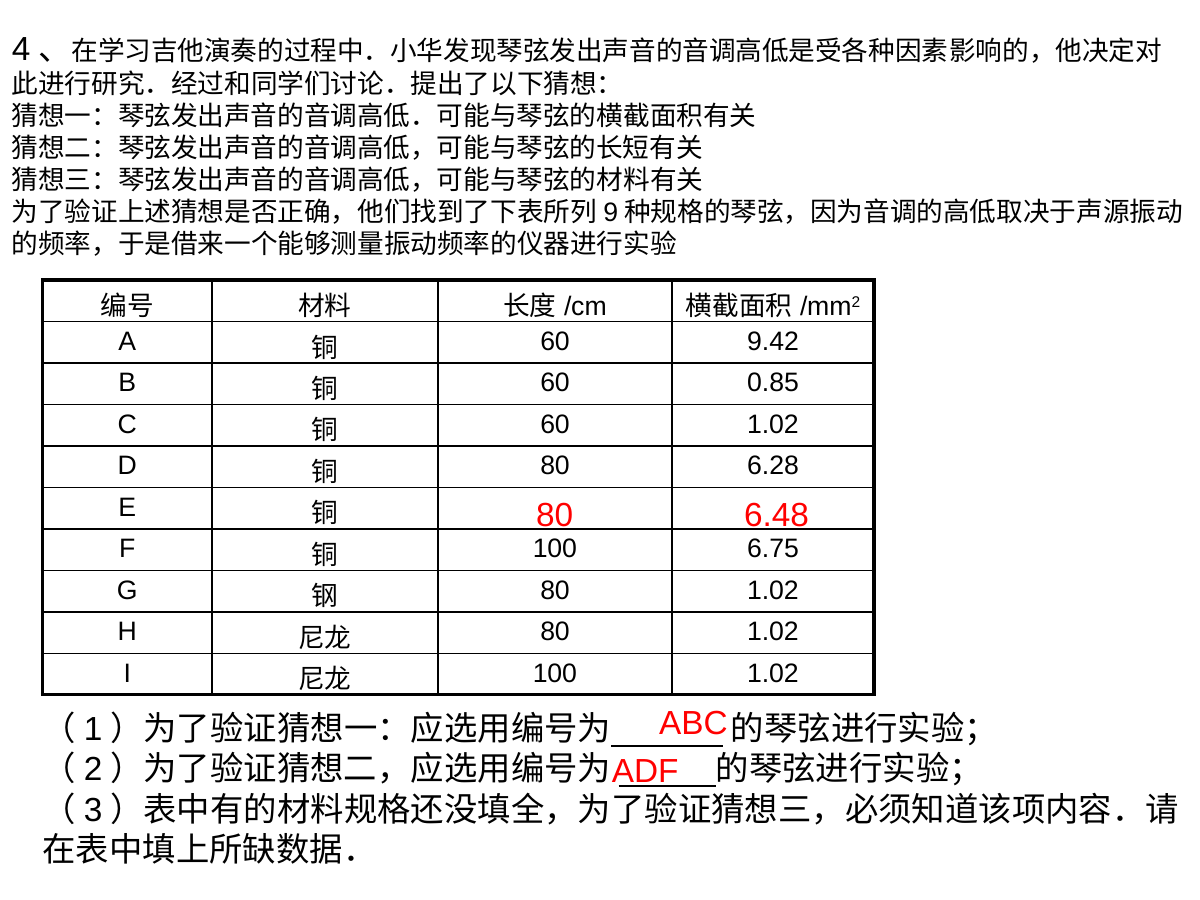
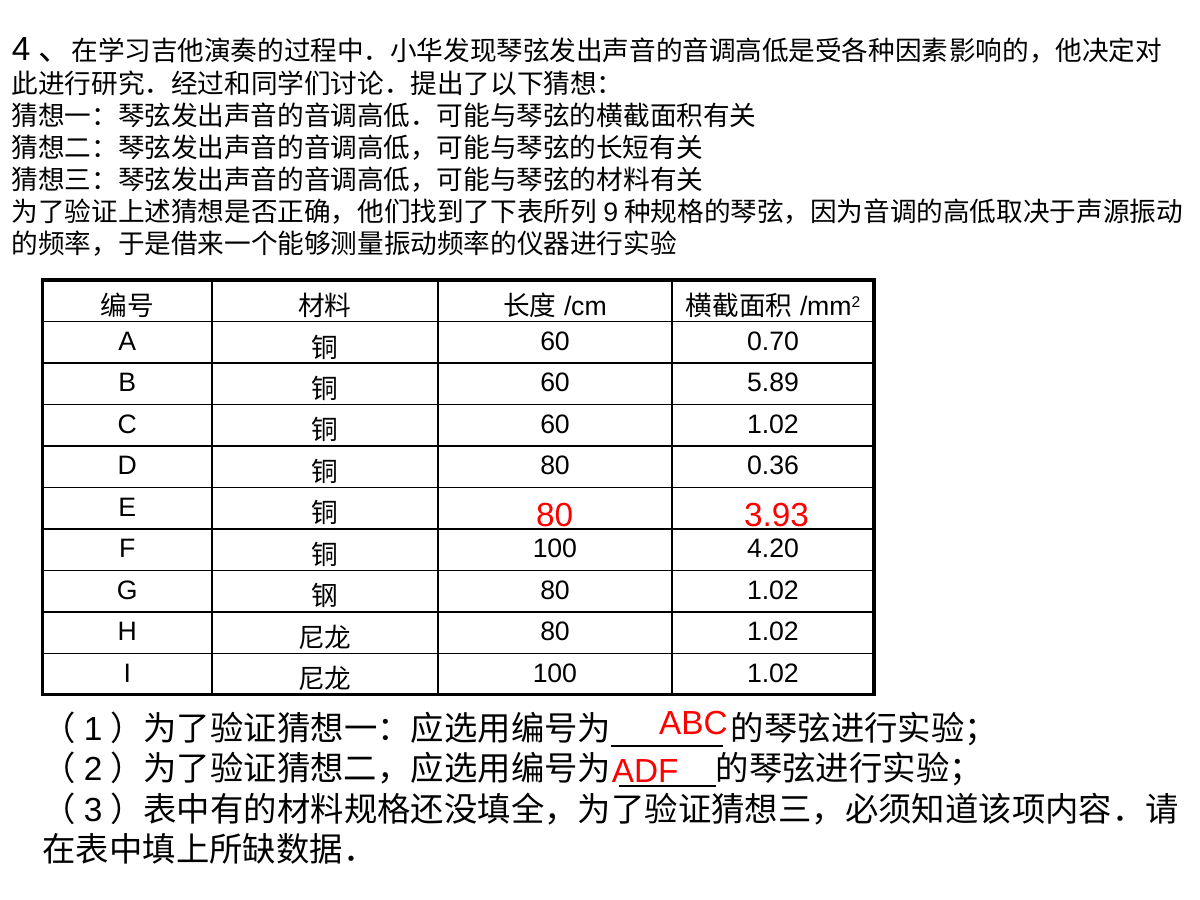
9.42: 9.42 -> 0.70
0.85: 0.85 -> 5.89
6.28: 6.28 -> 0.36
6.48: 6.48 -> 3.93
6.75: 6.75 -> 4.20
